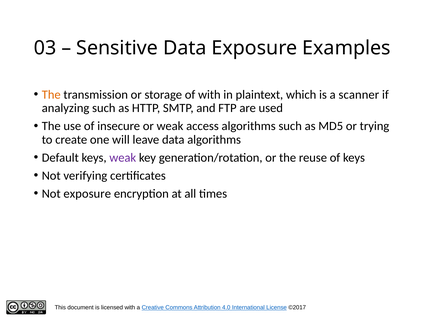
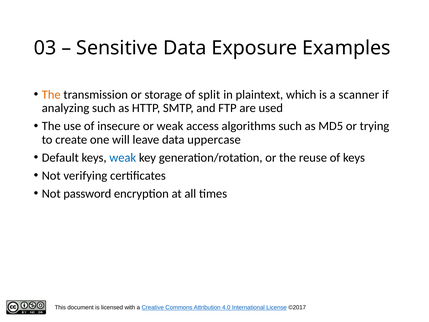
of with: with -> split
data algorithms: algorithms -> uppercase
weak at (123, 157) colour: purple -> blue
Not exposure: exposure -> password
